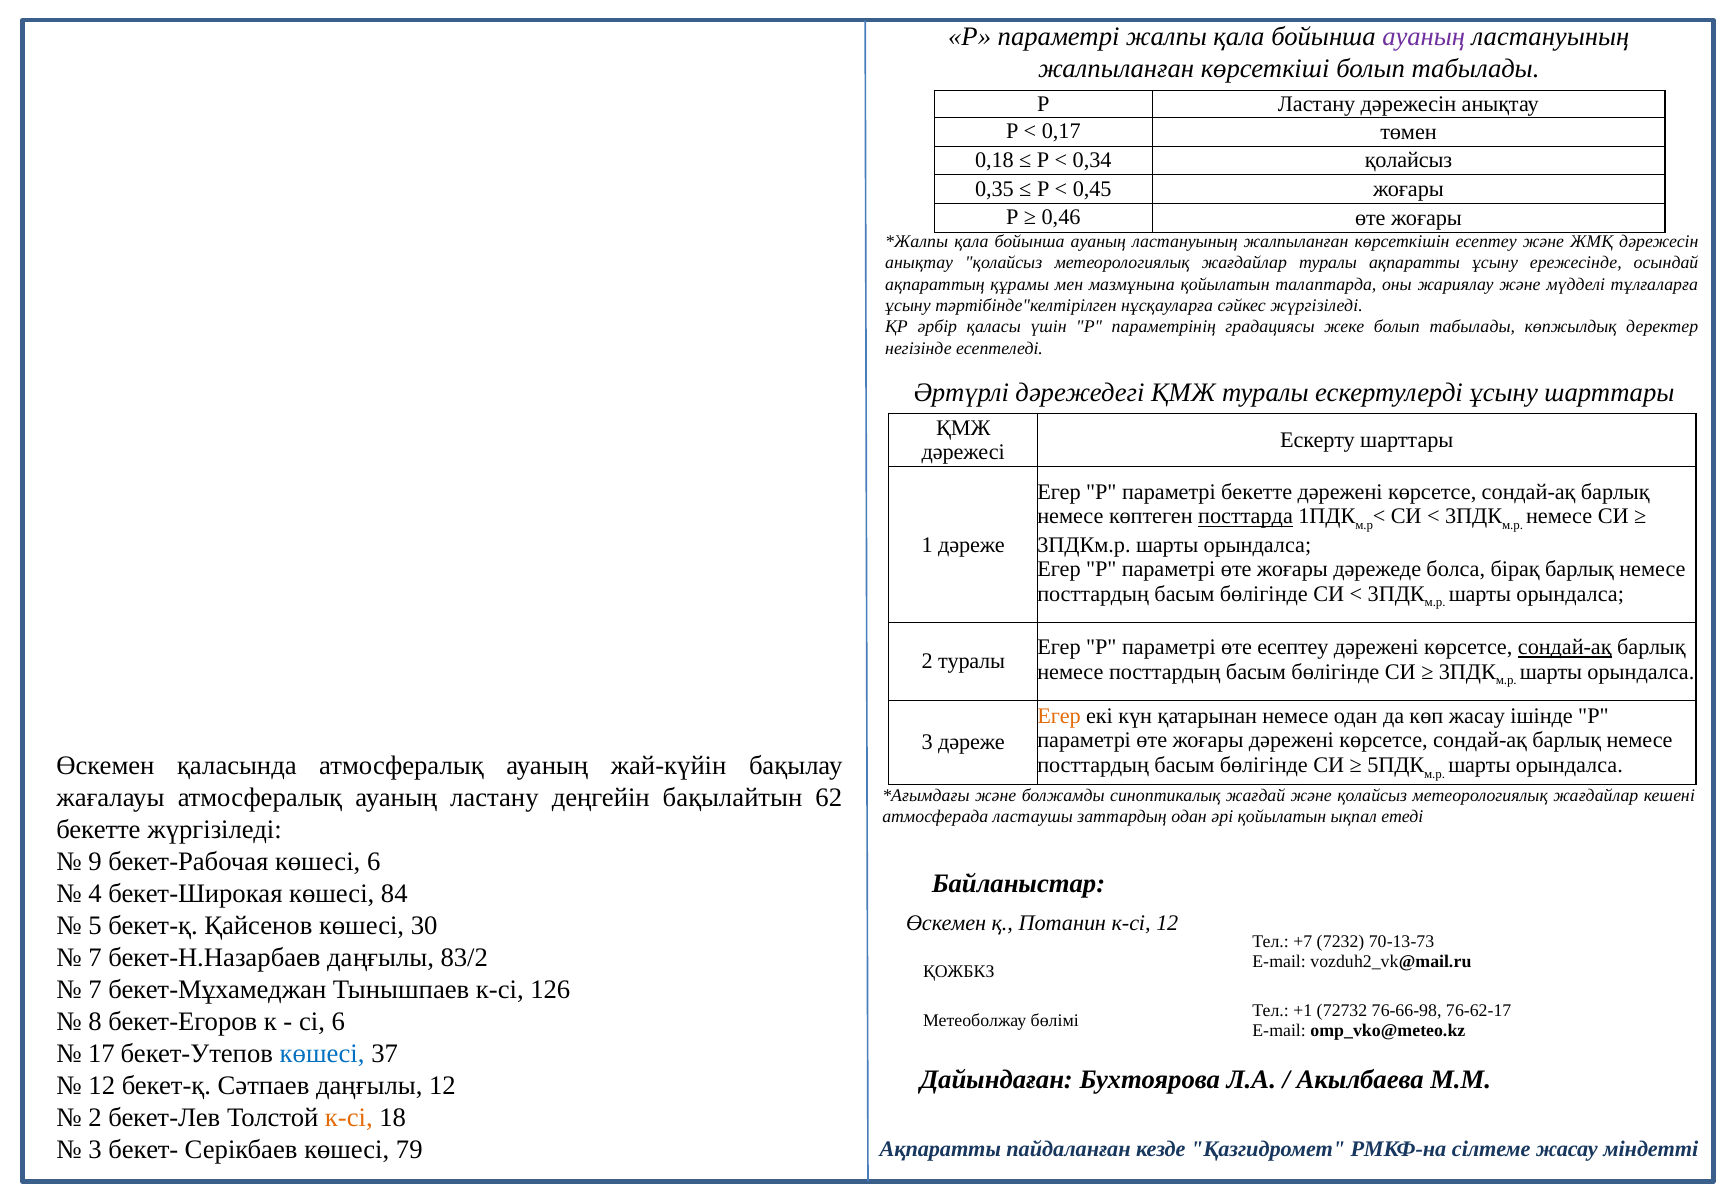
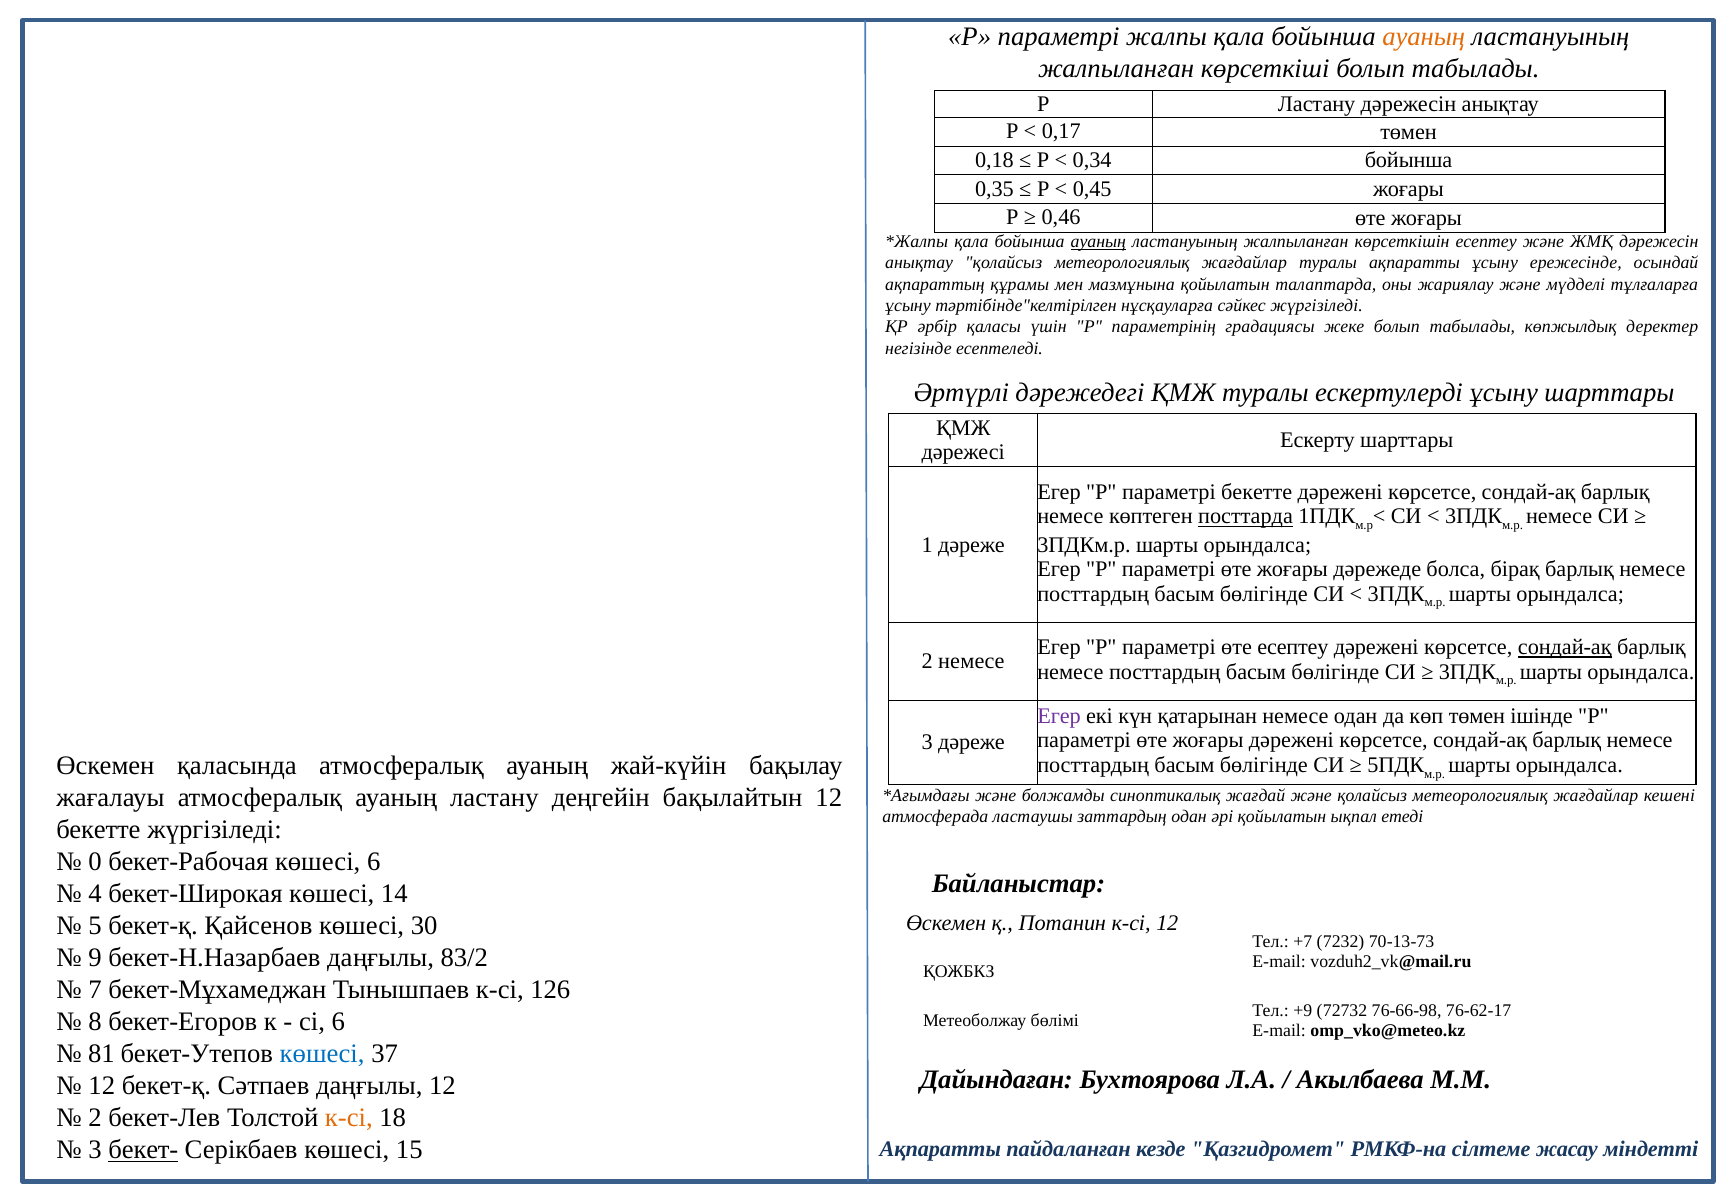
ауаның at (1424, 36) colour: purple -> orange
0,34 қолайсыз: қолайсыз -> бойынша
ауаның at (1098, 242) underline: none -> present
2 туралы: туралы -> немесе
Егер at (1059, 716) colour: orange -> purple
көп жасау: жасау -> төмен
бақылайтын 62: 62 -> 12
9: 9 -> 0
84: 84 -> 14
7 at (95, 958): 7 -> 9
+1: +1 -> +9
17: 17 -> 81
бекет- underline: none -> present
79: 79 -> 15
